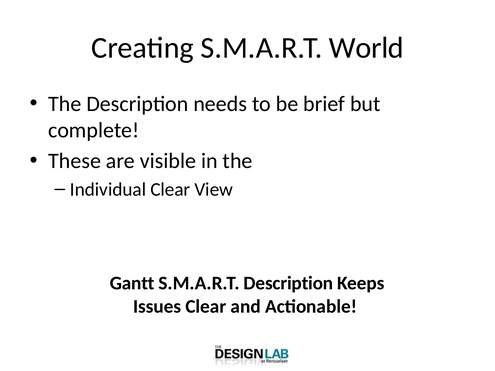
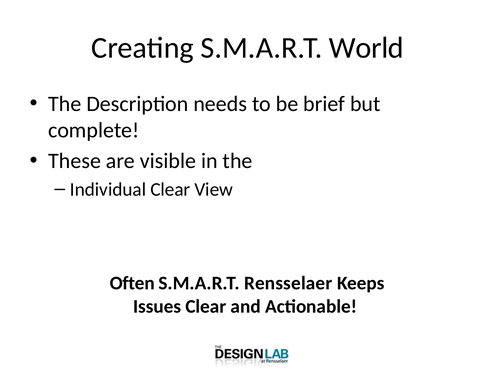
Gantt: Gantt -> Often
S.M.A.R.T Description: Description -> Rensselaer
